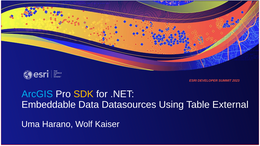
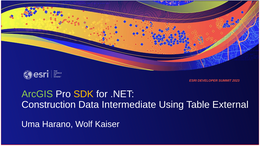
ArcGIS colour: light blue -> light green
Embeddable: Embeddable -> Construction
Datasources: Datasources -> Intermediate
